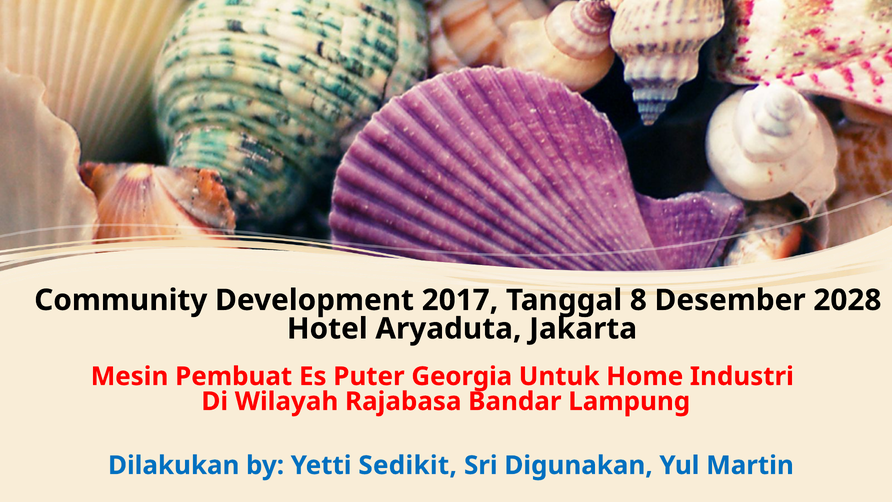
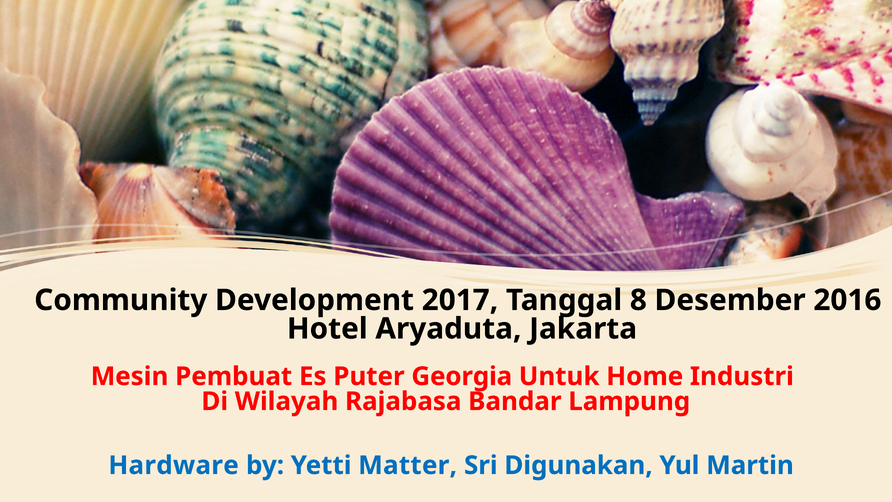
2028: 2028 -> 2016
Dilakukan: Dilakukan -> Hardware
Sedikit: Sedikit -> Matter
